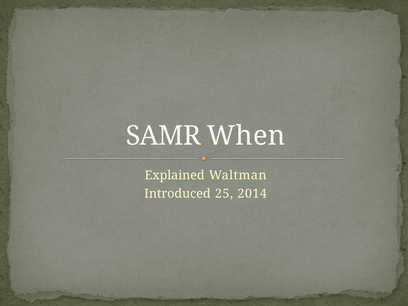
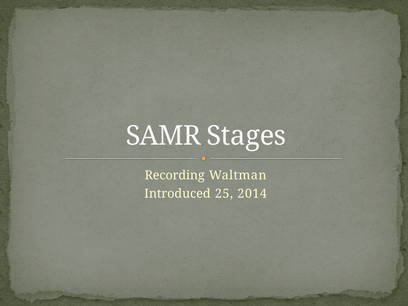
When: When -> Stages
Explained: Explained -> Recording
